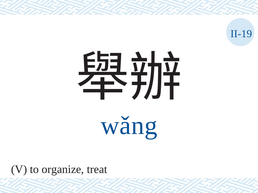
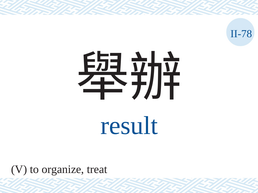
II-19: II-19 -> II-78
wǎng: wǎng -> result
